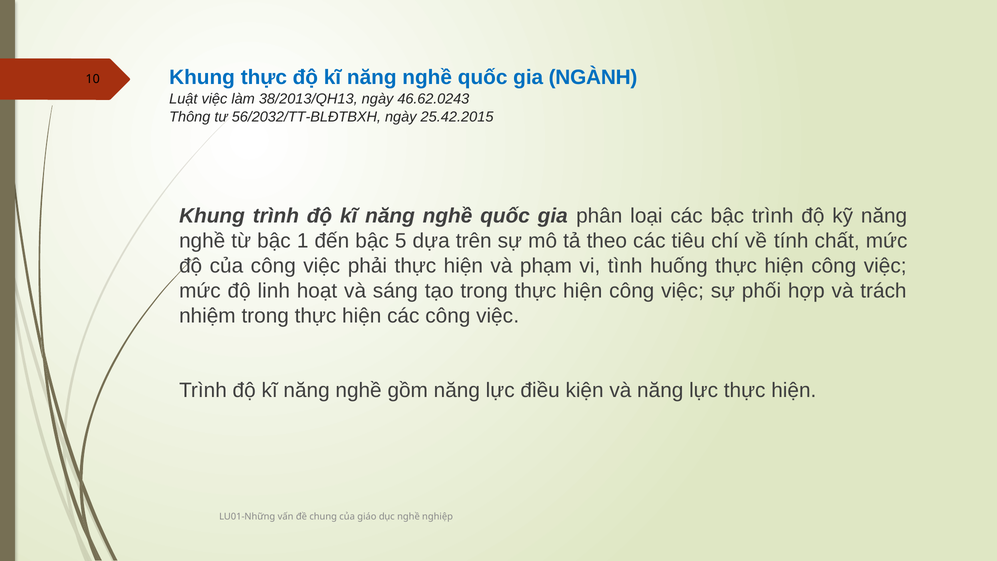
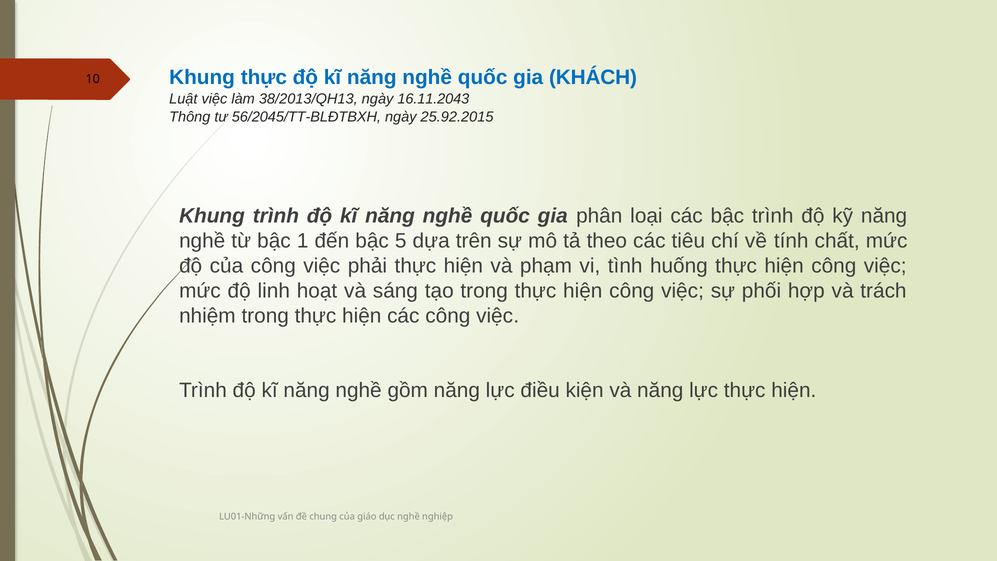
NGÀNH: NGÀNH -> KHÁCH
46.62.0243: 46.62.0243 -> 16.11.2043
56/2032/TT-BLĐTBXH: 56/2032/TT-BLĐTBXH -> 56/2045/TT-BLĐTBXH
25.42.2015: 25.42.2015 -> 25.92.2015
